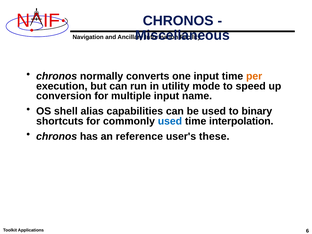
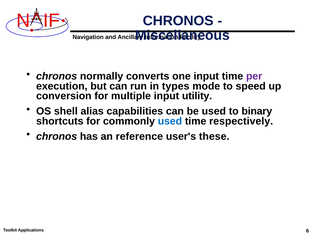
per colour: orange -> purple
utility: utility -> types
name: name -> utility
interpolation: interpolation -> respectively
